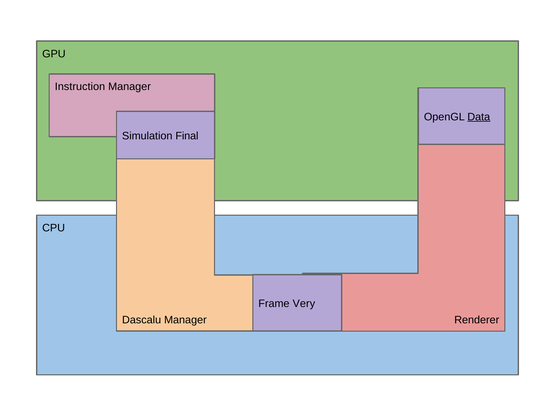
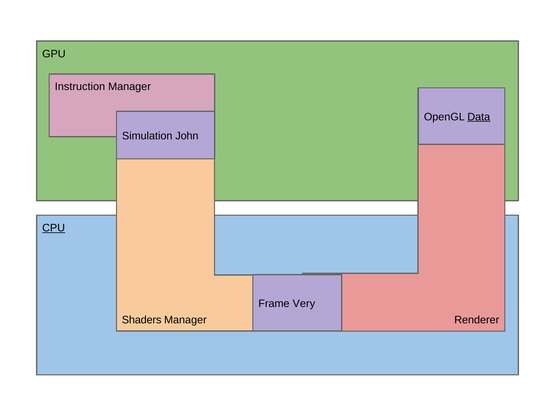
Final: Final -> John
CPU underline: none -> present
Dascalu: Dascalu -> Shaders
